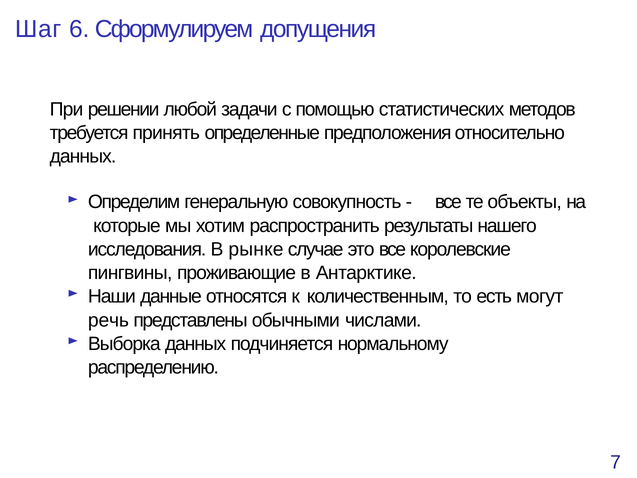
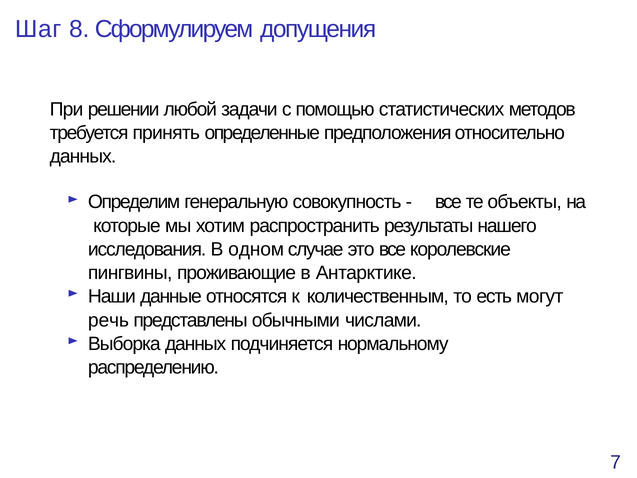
6: 6 -> 8
рынке: рынке -> одном
